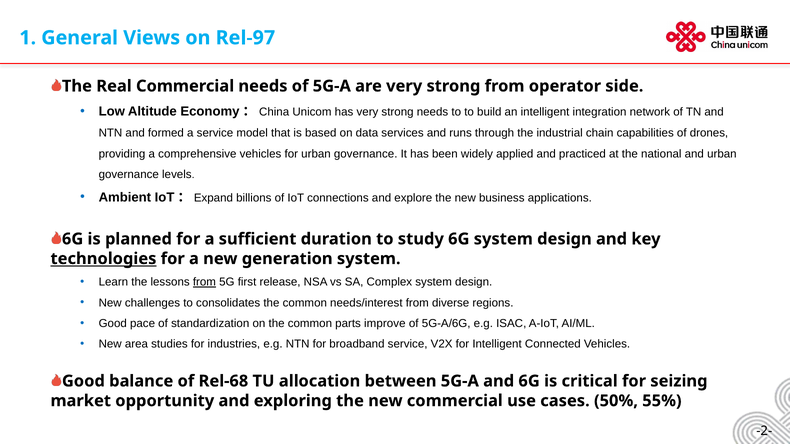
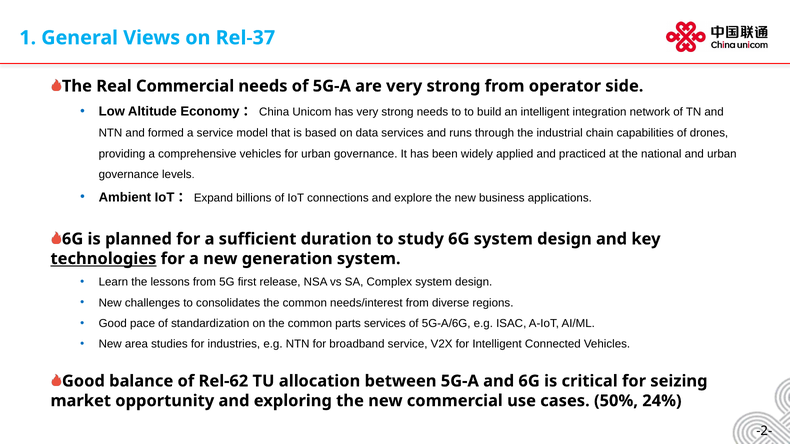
Rel-97: Rel-97 -> Rel-37
from at (204, 282) underline: present -> none
parts improve: improve -> services
Rel-68: Rel-68 -> Rel-62
55%: 55% -> 24%
